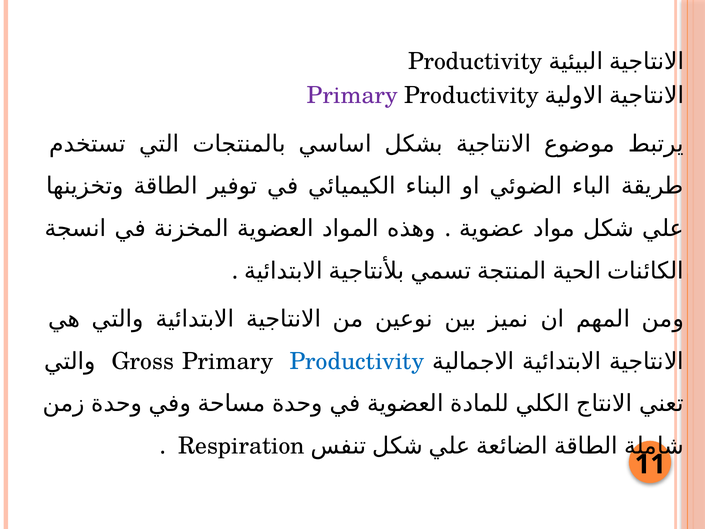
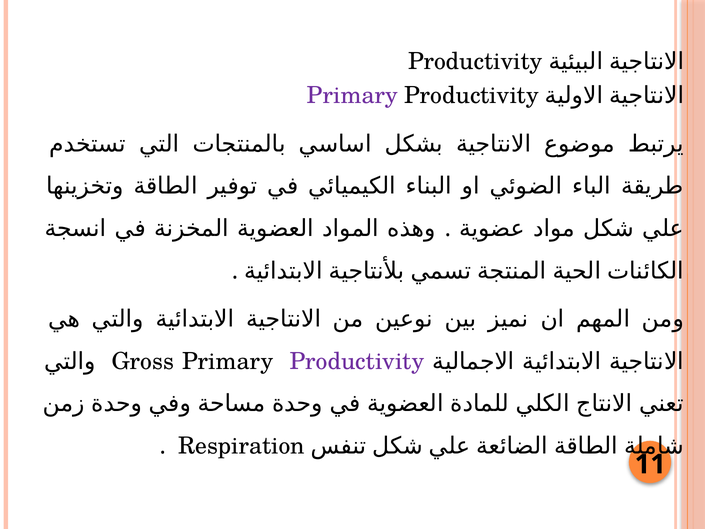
Productivity at (357, 361) colour: blue -> purple
